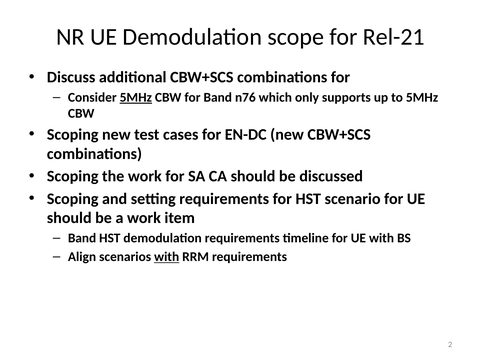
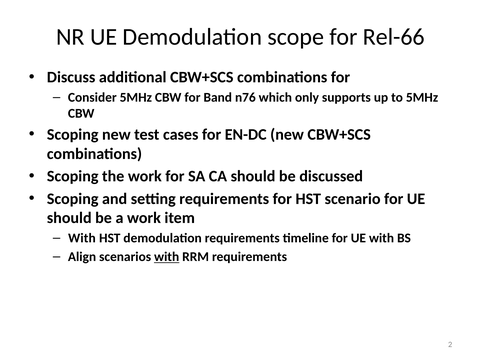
Rel-21: Rel-21 -> Rel-66
5MHz at (136, 97) underline: present -> none
Band at (82, 238): Band -> With
